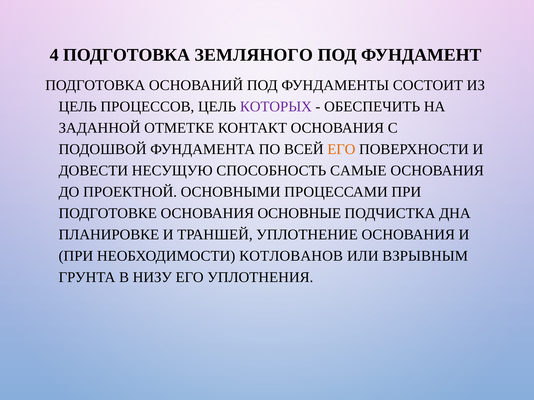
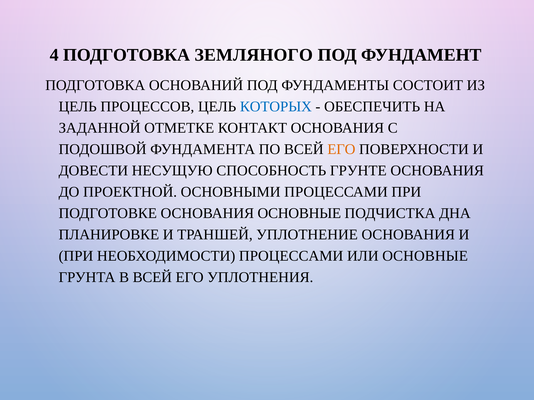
КОТОРЫХ colour: purple -> blue
САМЫЕ: САМЫЕ -> ГРУНТЕ
НЕОБХОДИМОСТИ КОТЛОВАНОВ: КОТЛОВАНОВ -> ПРОЦЕССАМИ
ИЛИ ВЗРЫВНЫМ: ВЗРЫВНЫМ -> ОСНОВНЫЕ
В НИЗУ: НИЗУ -> ВСЕЙ
